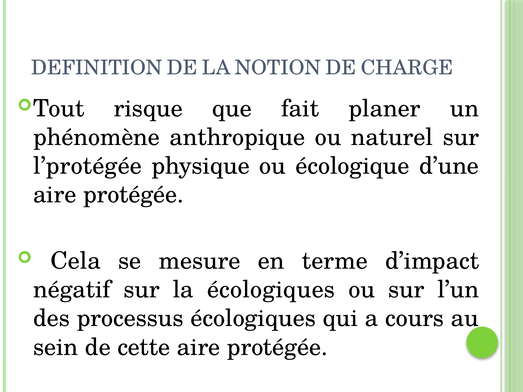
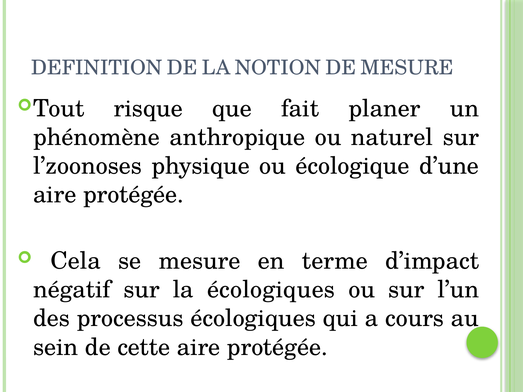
DE CHARGE: CHARGE -> MESURE
l’protégée: l’protégée -> l’zoonoses
